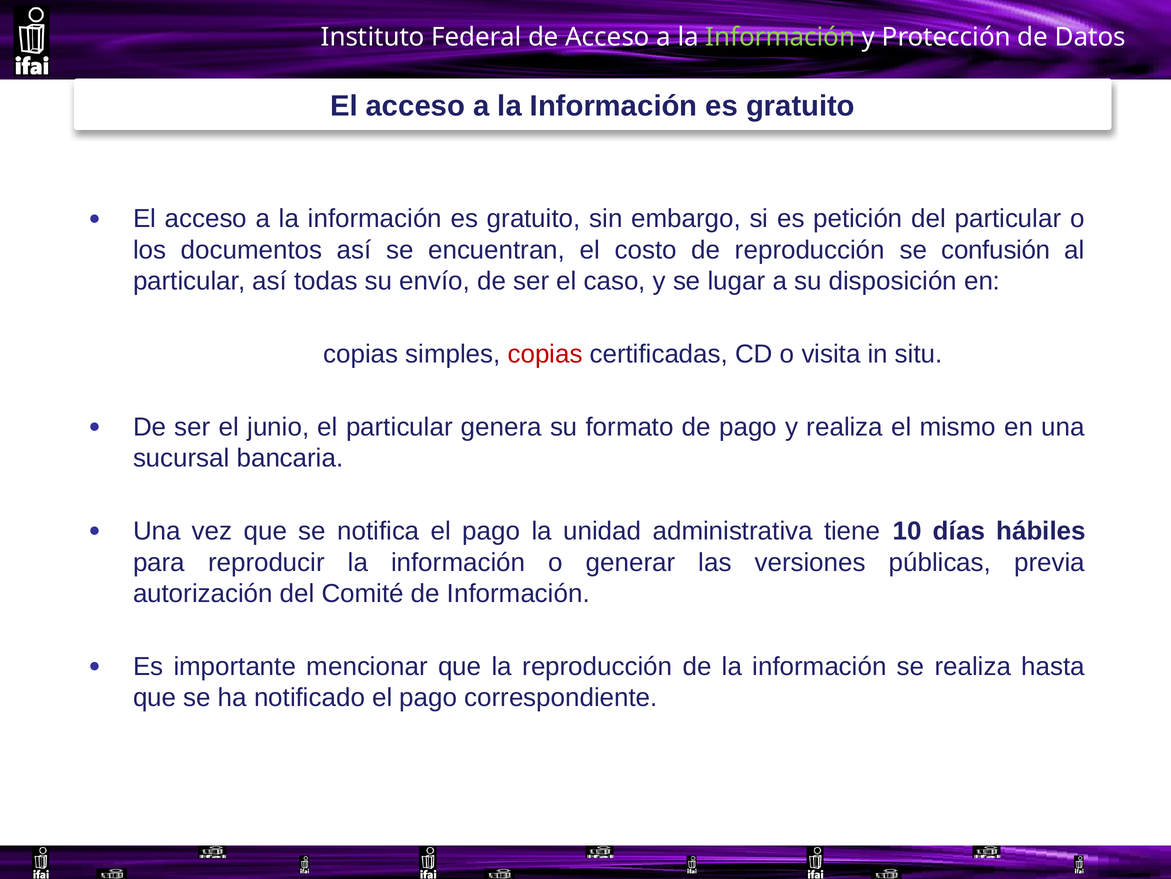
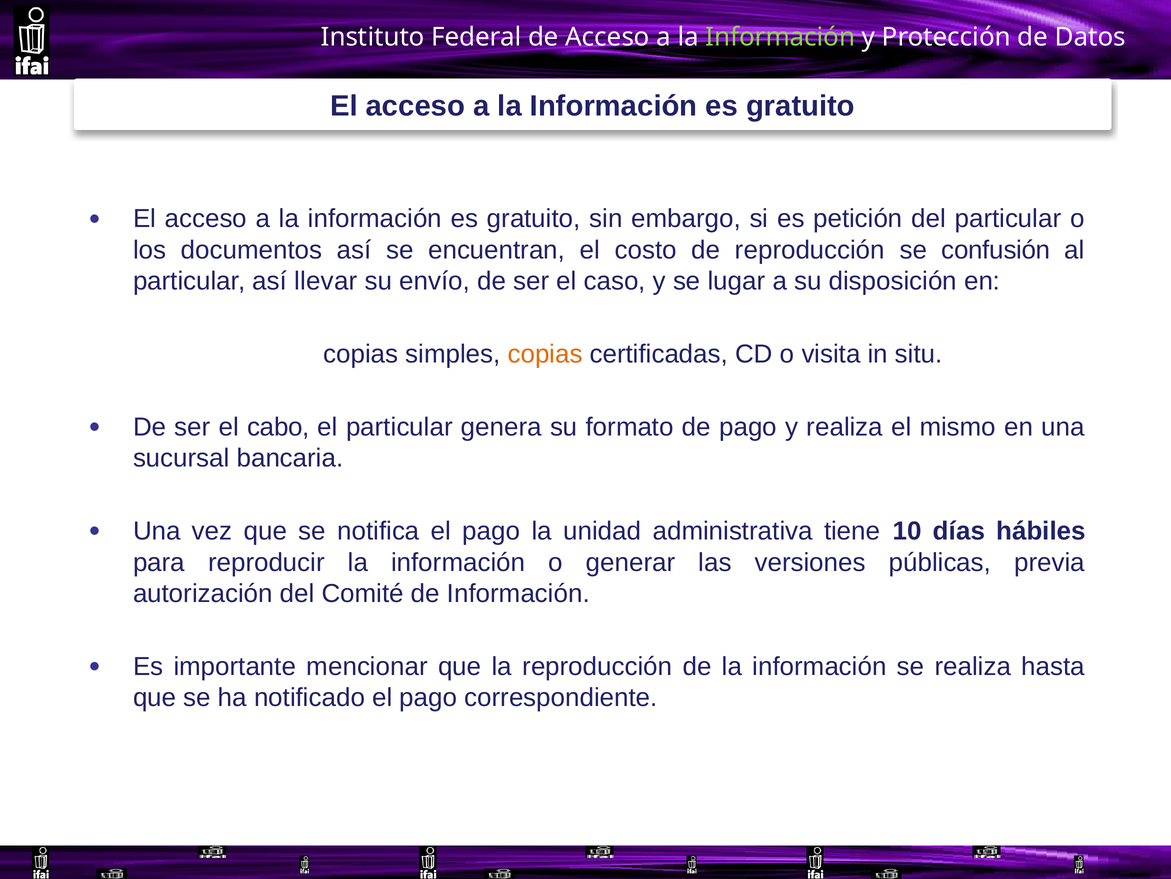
todas: todas -> llevar
copias at (545, 354) colour: red -> orange
junio: junio -> cabo
